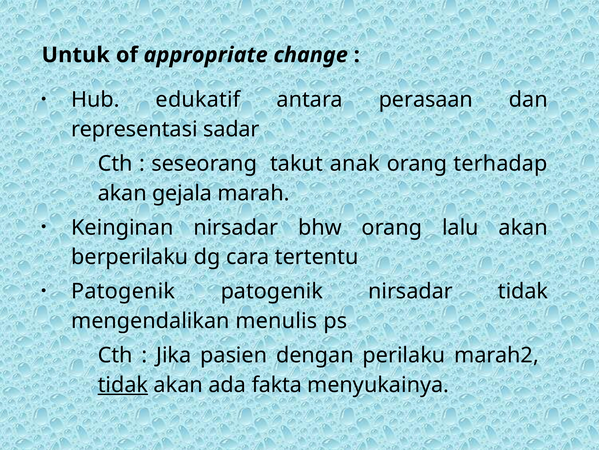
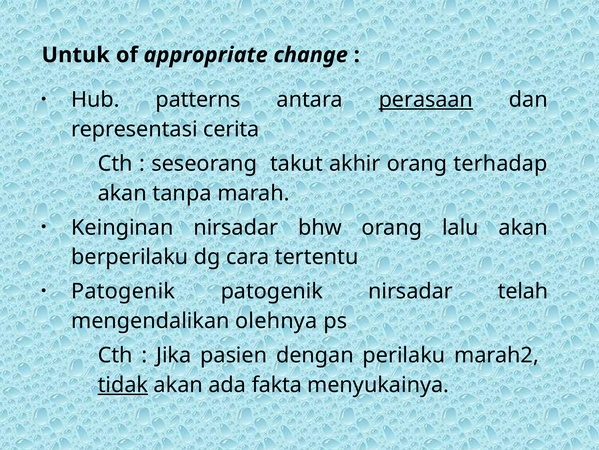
edukatif: edukatif -> patterns
perasaan underline: none -> present
sadar: sadar -> cerita
anak: anak -> akhir
gejala: gejala -> tanpa
nirsadar tidak: tidak -> telah
menulis: menulis -> olehnya
